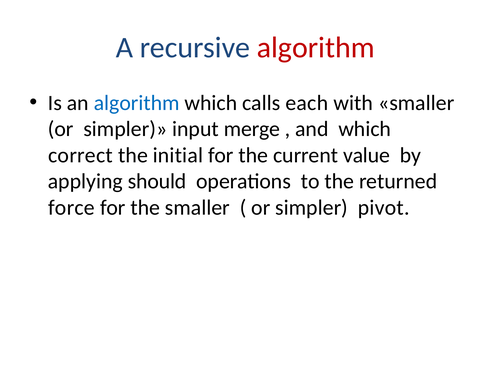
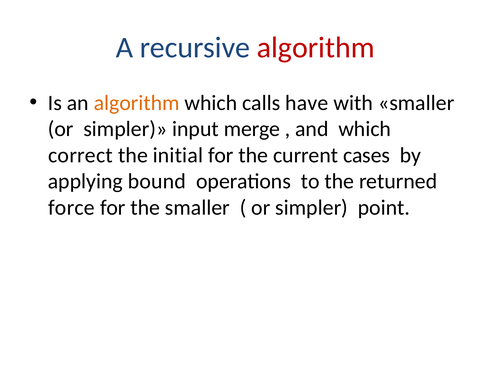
algorithm at (137, 103) colour: blue -> orange
each: each -> have
value: value -> cases
should: should -> bound
pivot: pivot -> point
